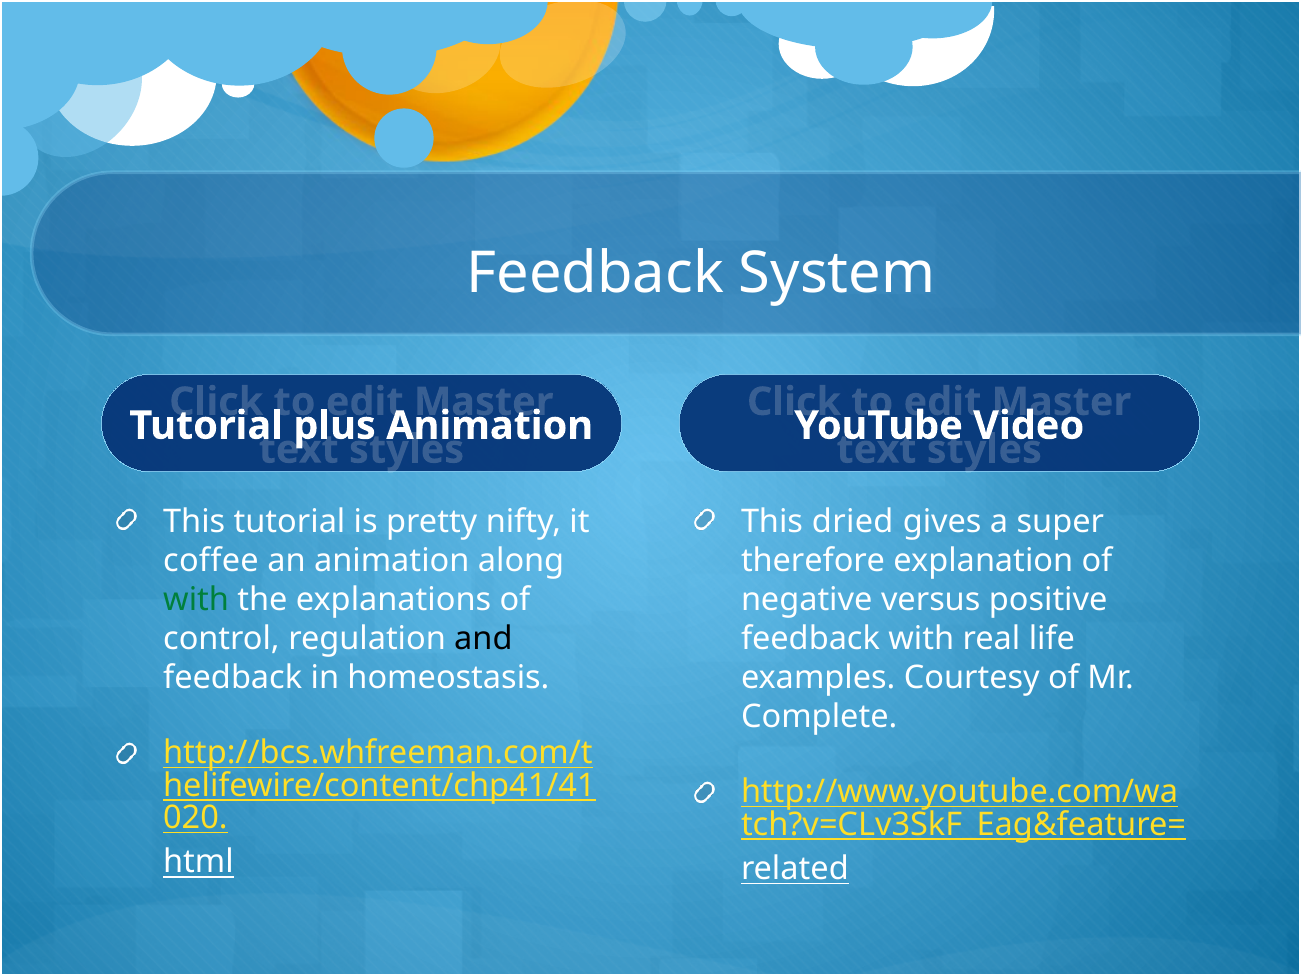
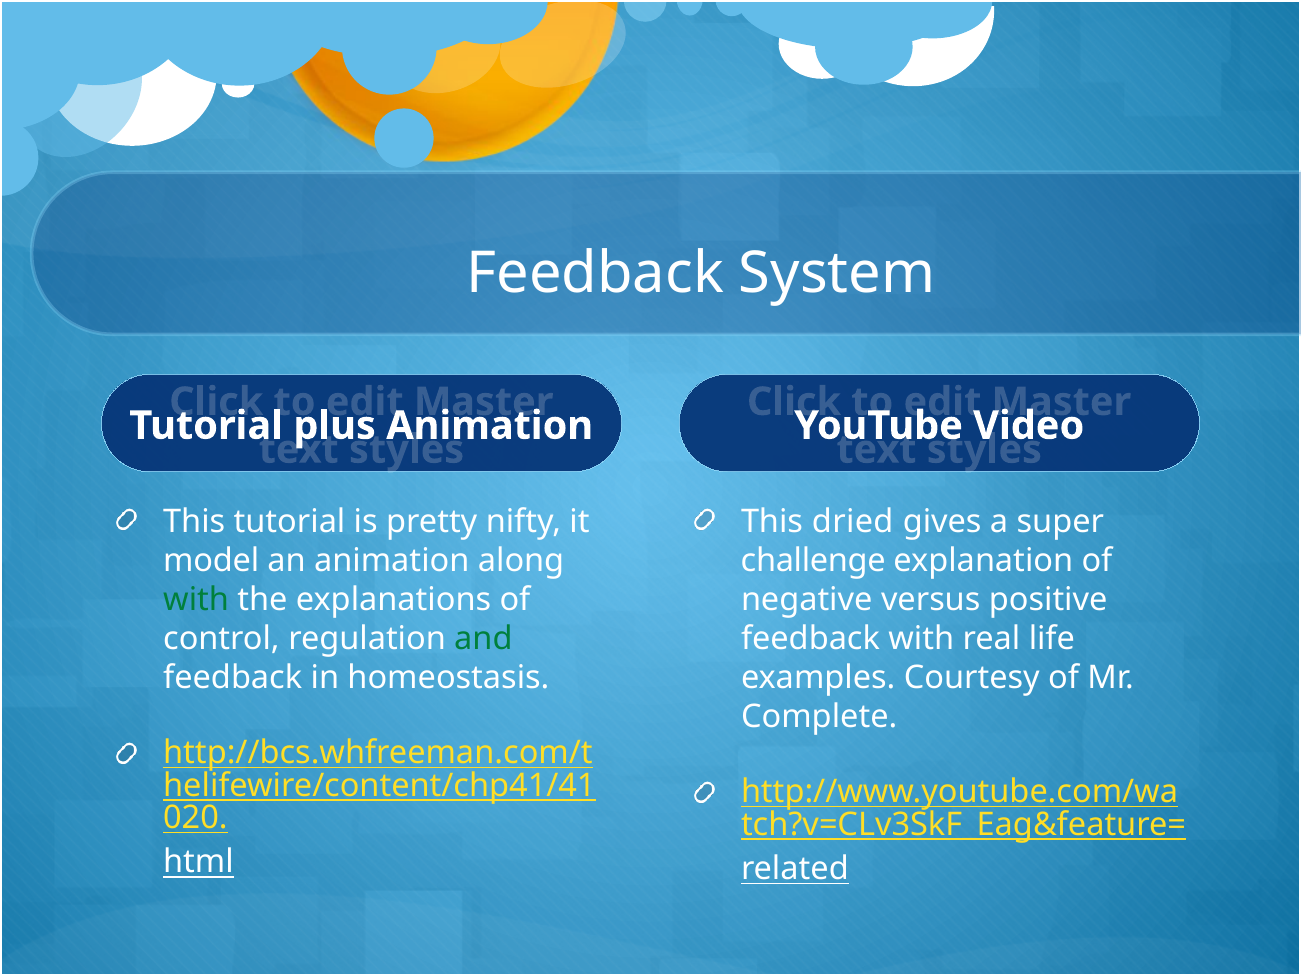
coffee: coffee -> model
therefore: therefore -> challenge
and colour: black -> green
